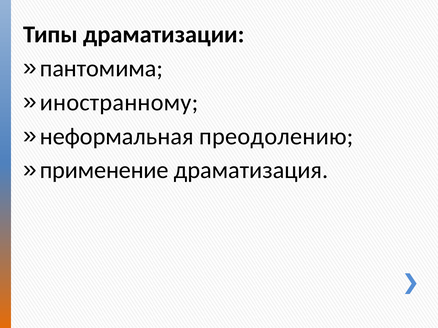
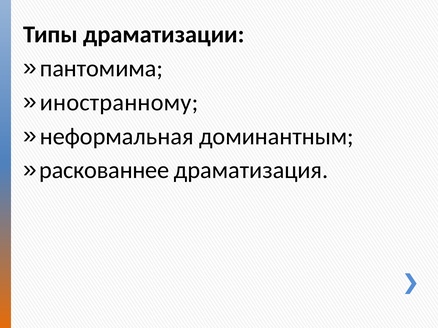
преодолению: преодолению -> доминантным
применение: применение -> раскованнее
